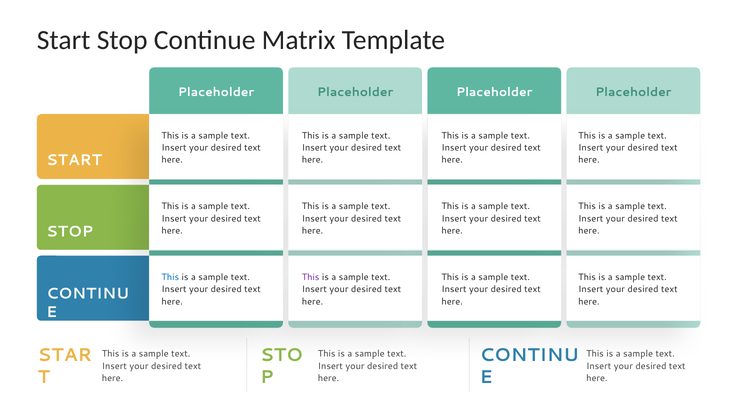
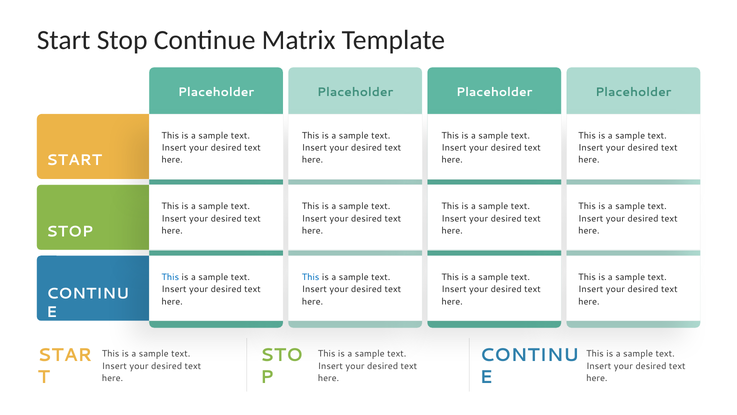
This at (311, 277) colour: purple -> blue
